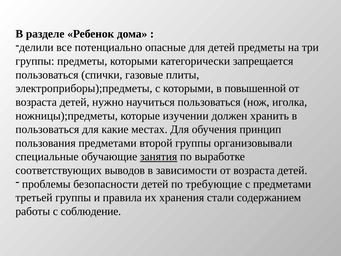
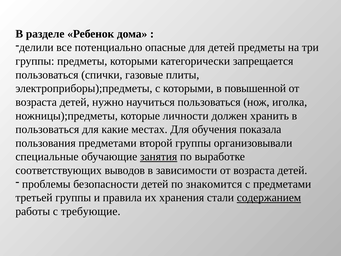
изучении: изучении -> личности
принцип: принцип -> показала
требующие: требующие -> знакомится
содержанием underline: none -> present
соблюдение: соблюдение -> требующие
